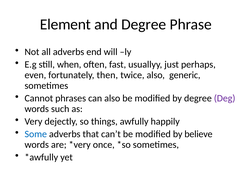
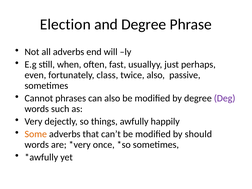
Element: Element -> Election
then: then -> class
generic: generic -> passive
Some colour: blue -> orange
believe: believe -> should
